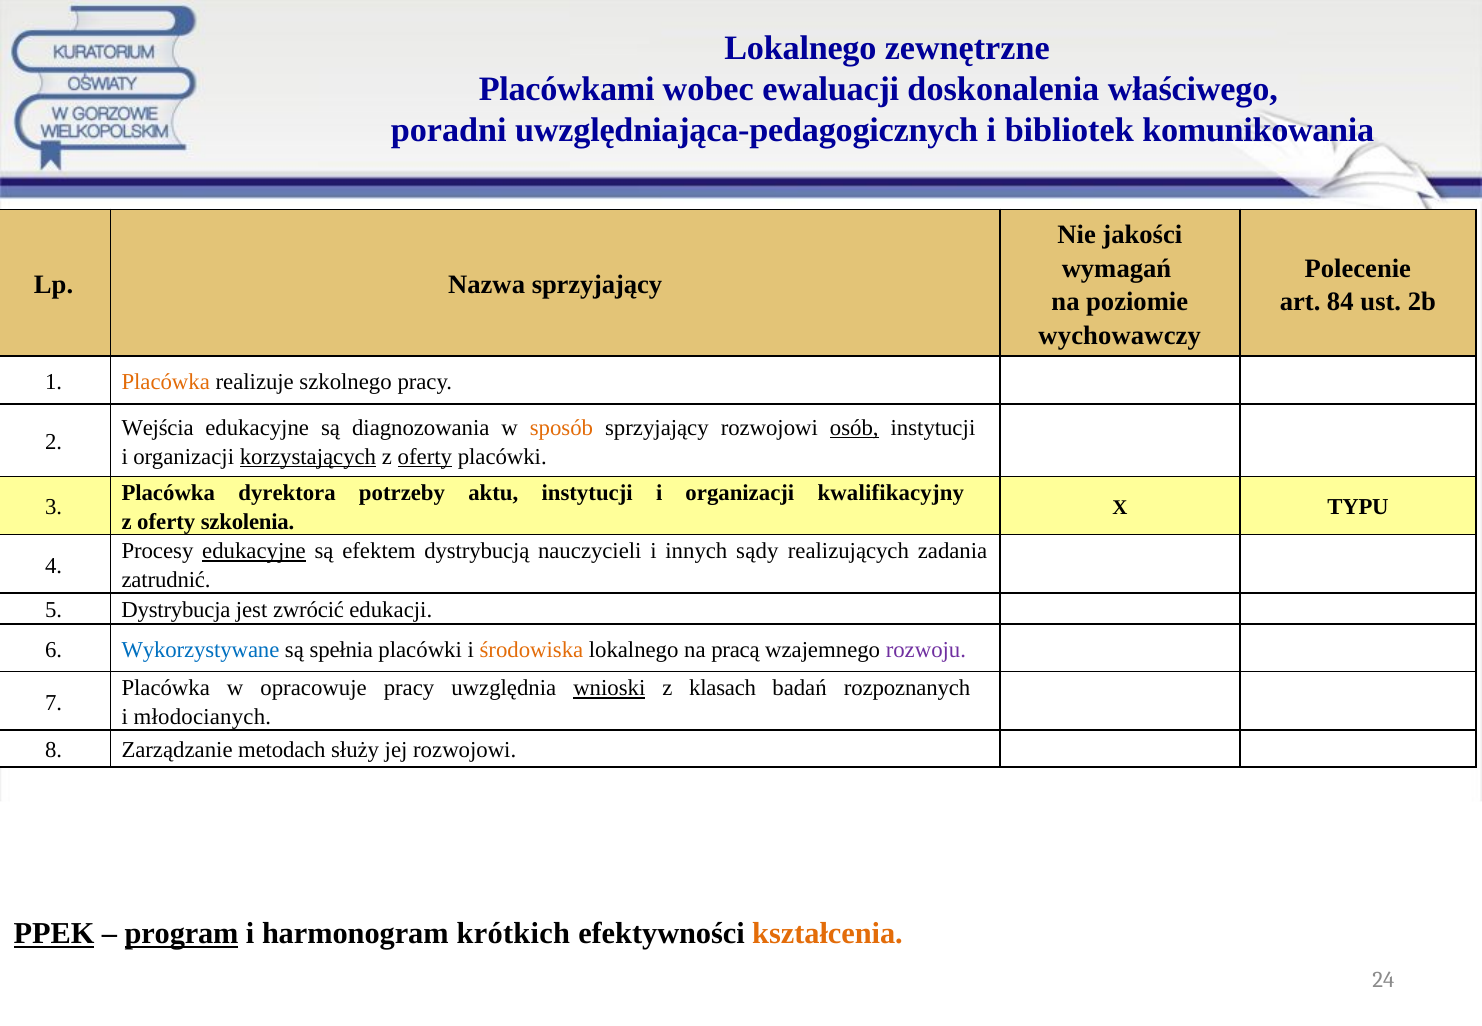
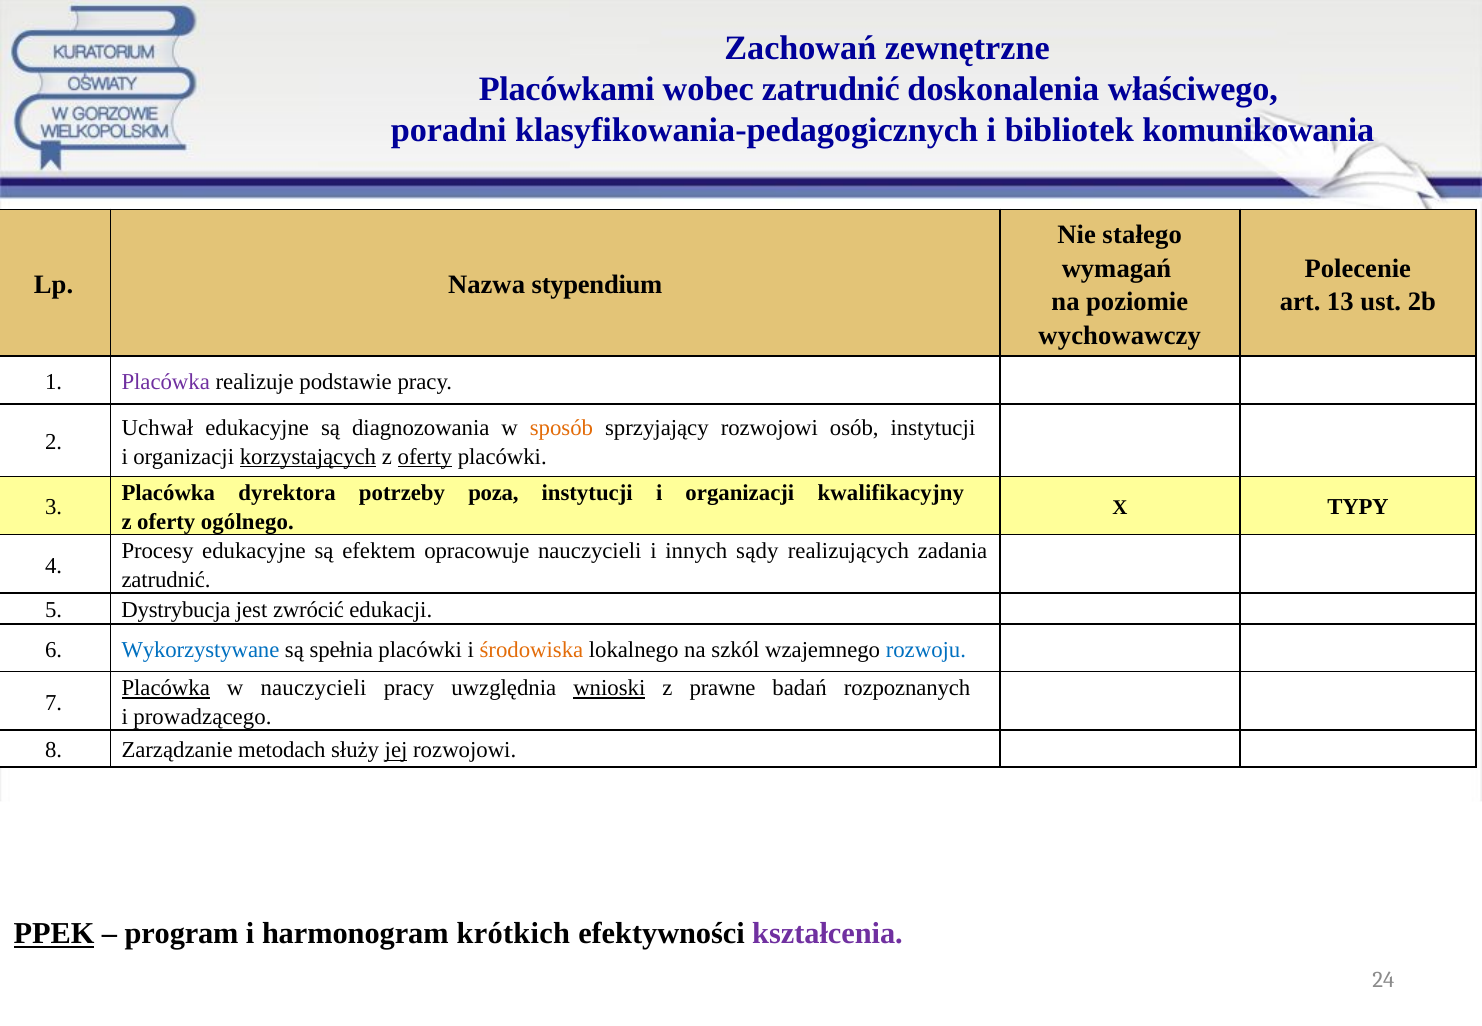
Lokalnego at (800, 48): Lokalnego -> Zachowań
wobec ewaluacji: ewaluacji -> zatrudnić
uwzględniająca-pedagogicznych: uwzględniająca-pedagogicznych -> klasyfikowania-pedagogicznych
jakości: jakości -> stałego
Nazwa sprzyjający: sprzyjający -> stypendium
84: 84 -> 13
Placówka at (166, 382) colour: orange -> purple
szkolnego: szkolnego -> podstawie
Wejścia: Wejścia -> Uchwał
osób underline: present -> none
aktu: aktu -> poza
TYPU: TYPU -> TYPY
szkolenia: szkolenia -> ogólnego
edukacyjne at (254, 551) underline: present -> none
dystrybucją: dystrybucją -> opracowuje
pracą: pracą -> szkól
rozwoju colour: purple -> blue
Placówka at (166, 688) underline: none -> present
w opracowuje: opracowuje -> nauczycieli
klasach: klasach -> prawne
młodocianych: młodocianych -> prowadzącego
jej underline: none -> present
program underline: present -> none
kształcenia colour: orange -> purple
